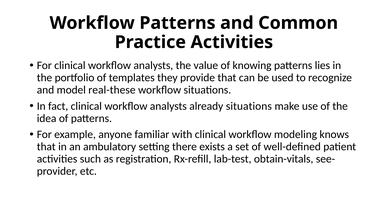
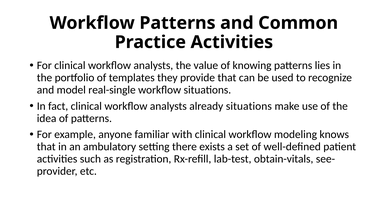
real-these: real-these -> real-single
